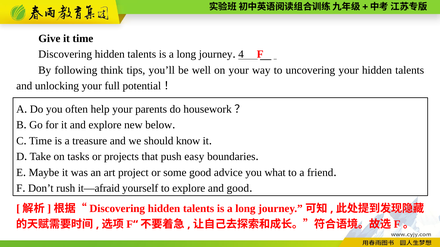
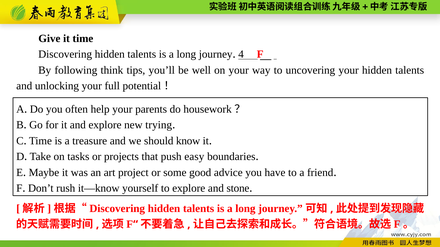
below: below -> trying
what: what -> have
it—afraid: it—afraid -> it—know
and good: good -> stone
